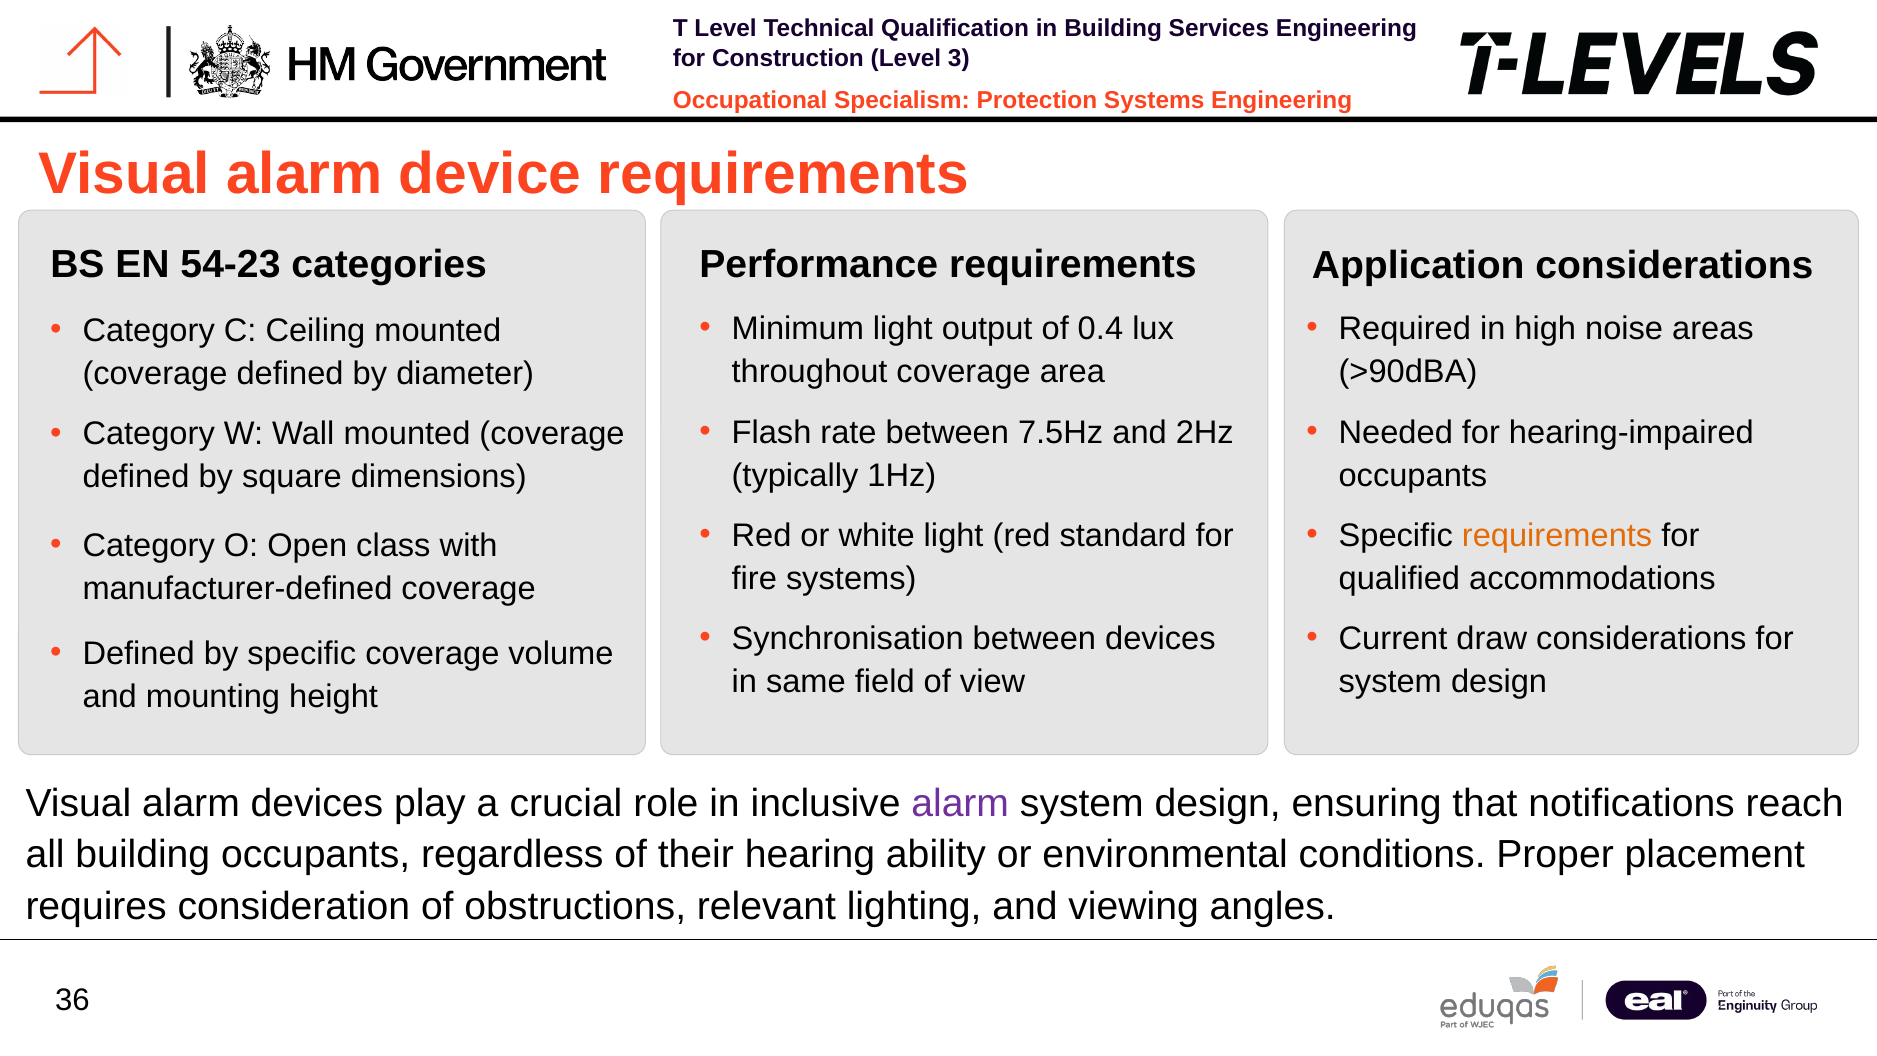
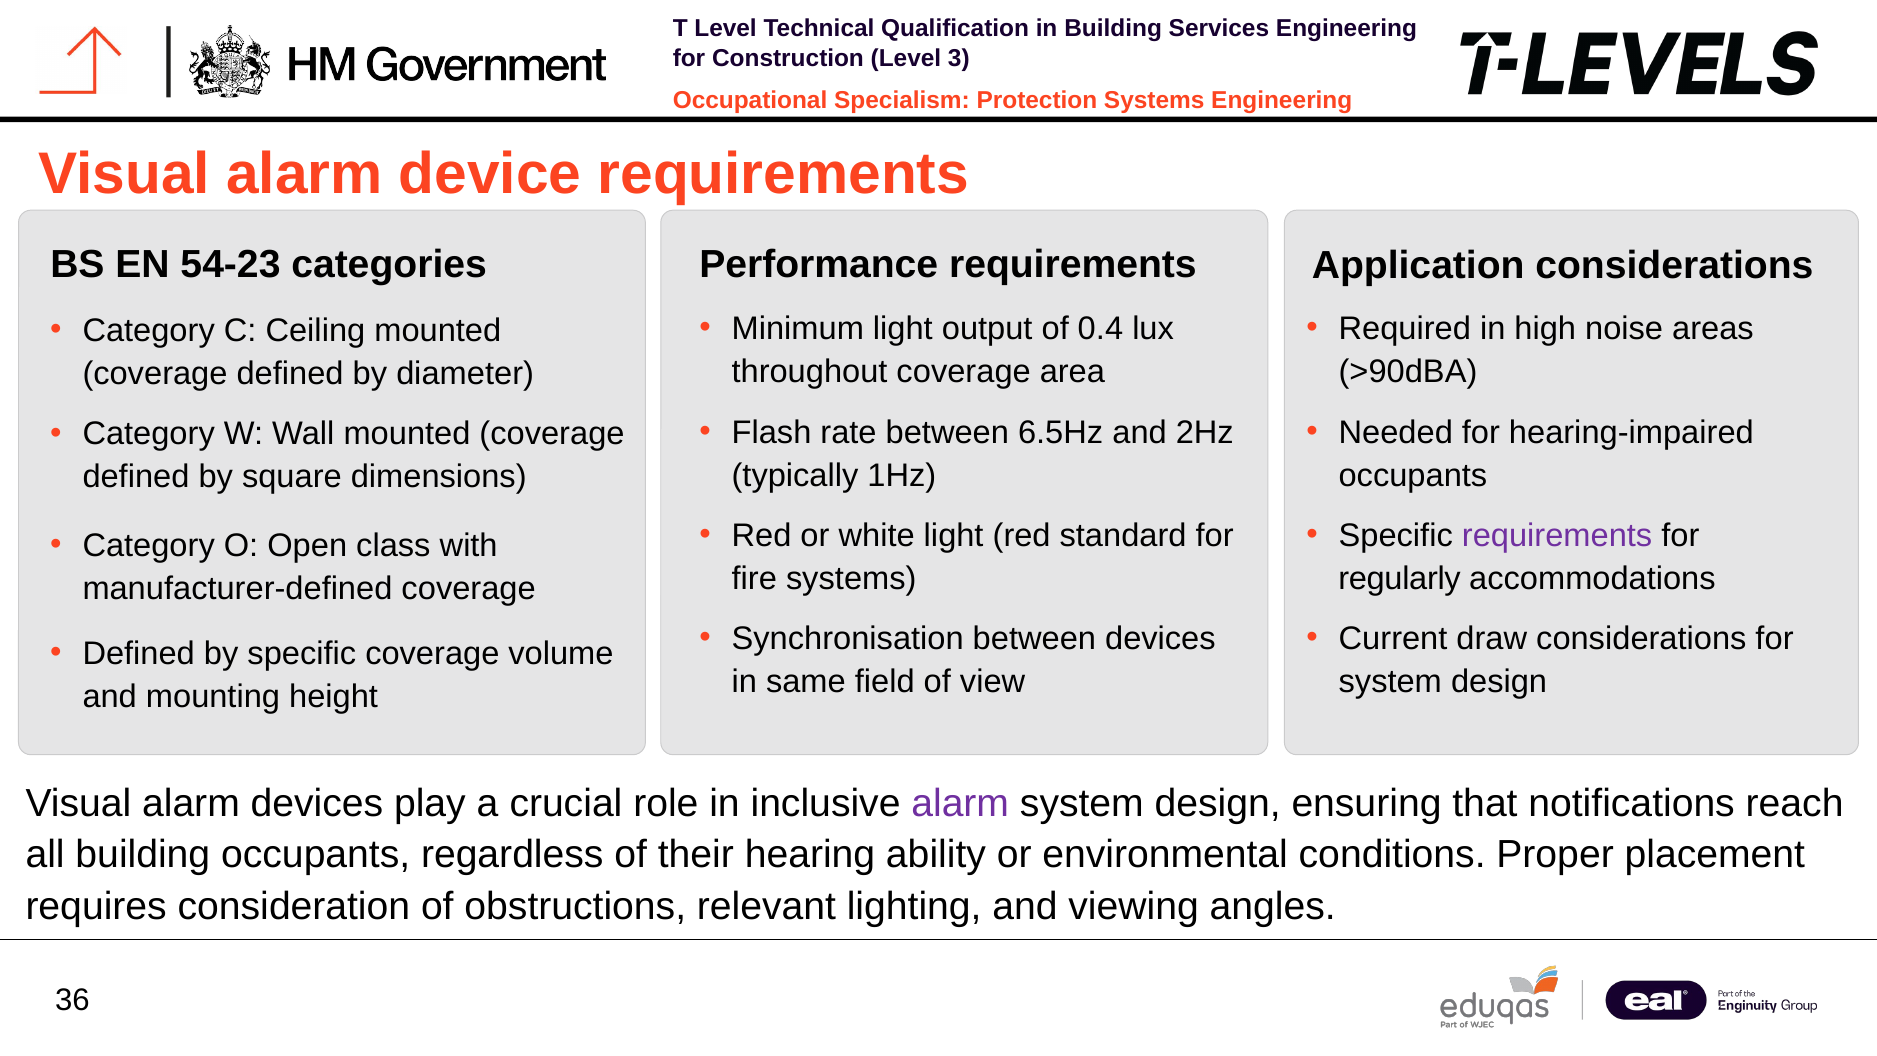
7.5Hz: 7.5Hz -> 6.5Hz
requirements at (1557, 535) colour: orange -> purple
qualified: qualified -> regularly
